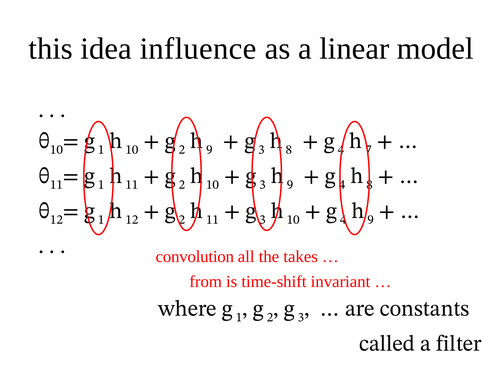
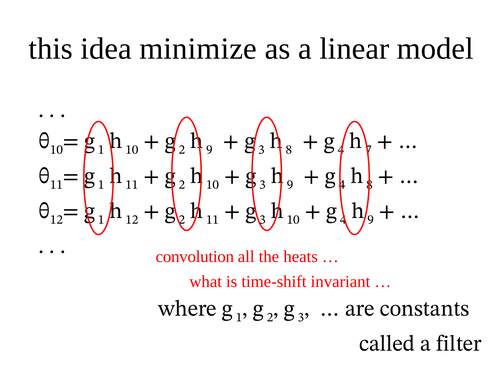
influence: influence -> minimize
takes: takes -> heats
from: from -> what
